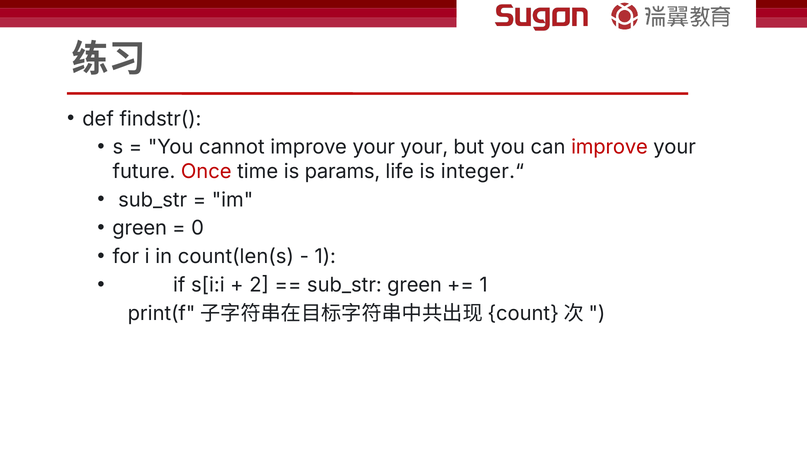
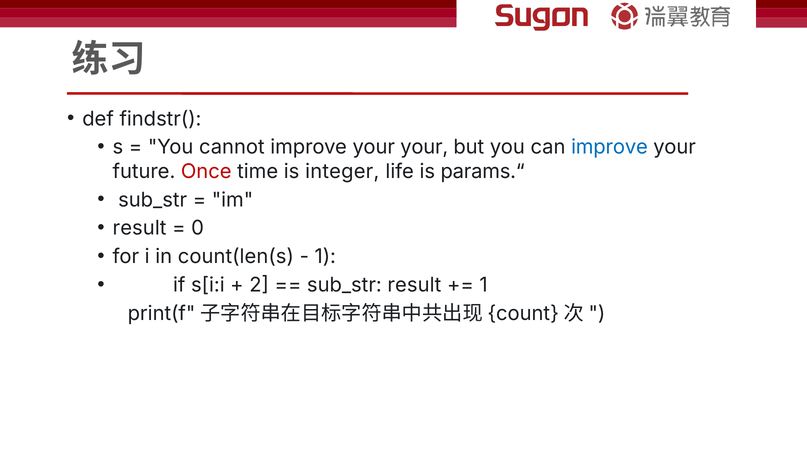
improve at (609, 147) colour: red -> blue
params: params -> integer
integer.“: integer.“ -> params.“
green at (140, 228): green -> result
sub_str green: green -> result
